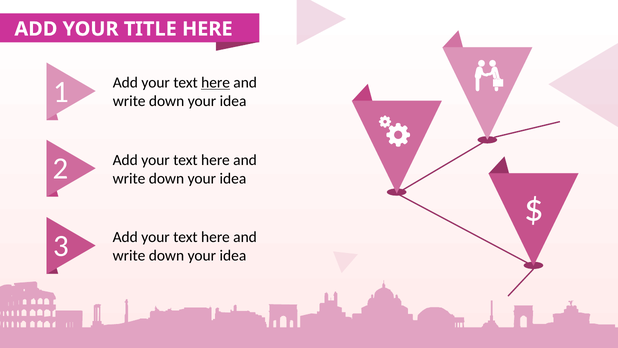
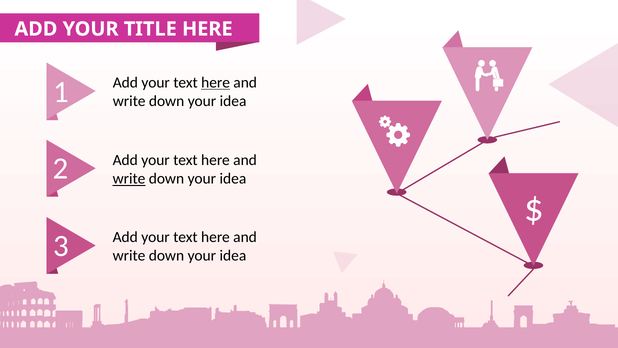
write at (129, 179) underline: none -> present
